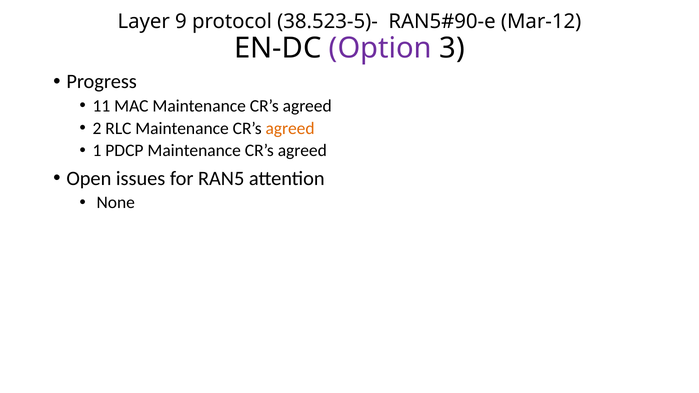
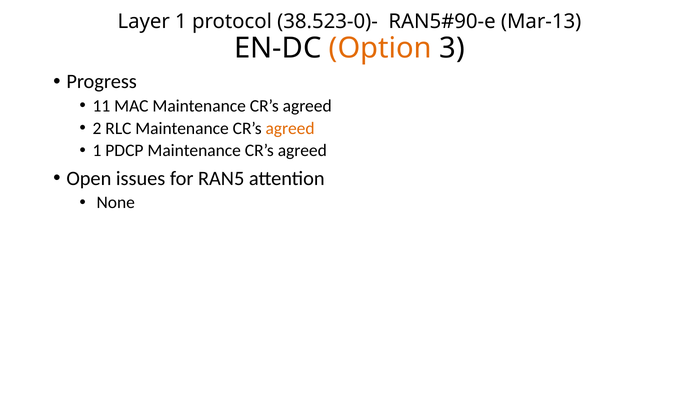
Layer 9: 9 -> 1
38.523-5)-: 38.523-5)- -> 38.523-0)-
Mar-12: Mar-12 -> Mar-13
Option colour: purple -> orange
